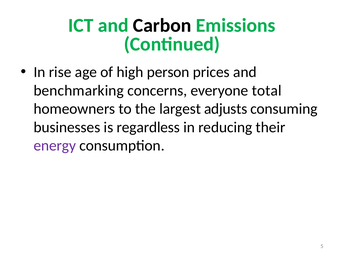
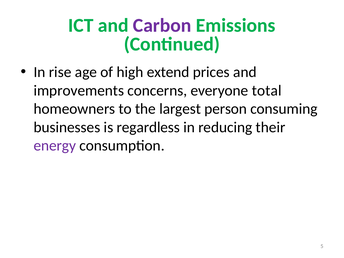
Carbon colour: black -> purple
person: person -> extend
benchmarking: benchmarking -> improvements
adjusts: adjusts -> person
